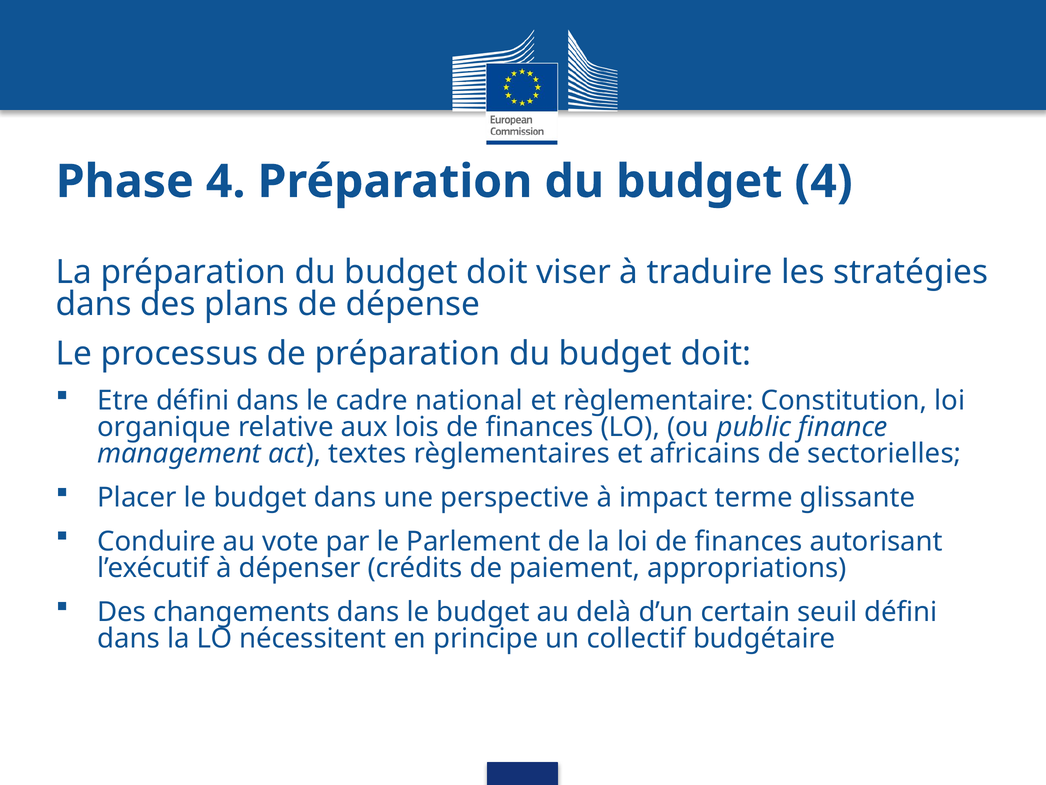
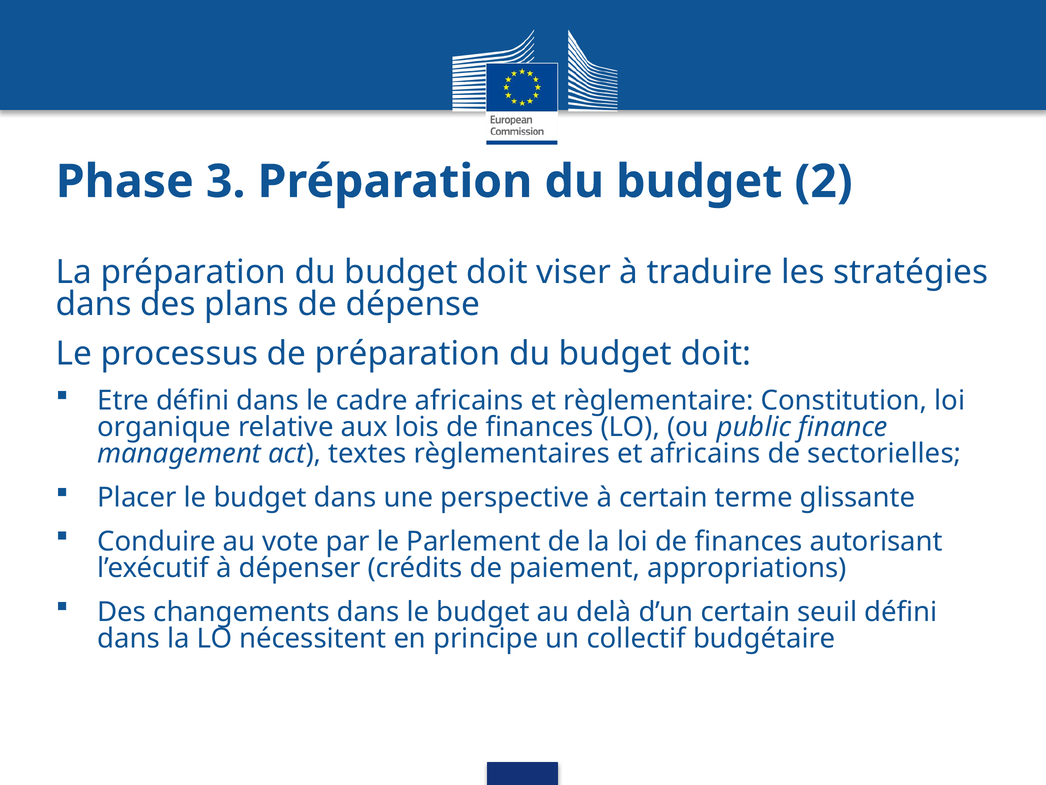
Phase 4: 4 -> 3
budget 4: 4 -> 2
cadre national: national -> africains
à impact: impact -> certain
